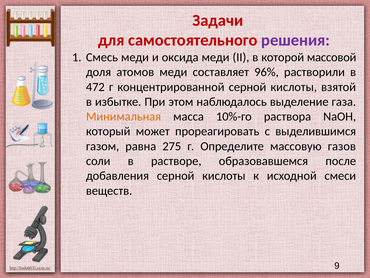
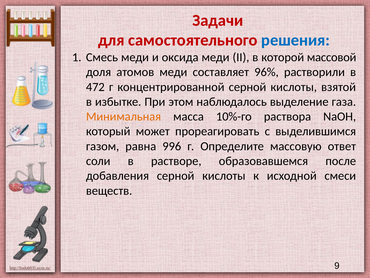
решения colour: purple -> blue
275: 275 -> 996
газов: газов -> ответ
